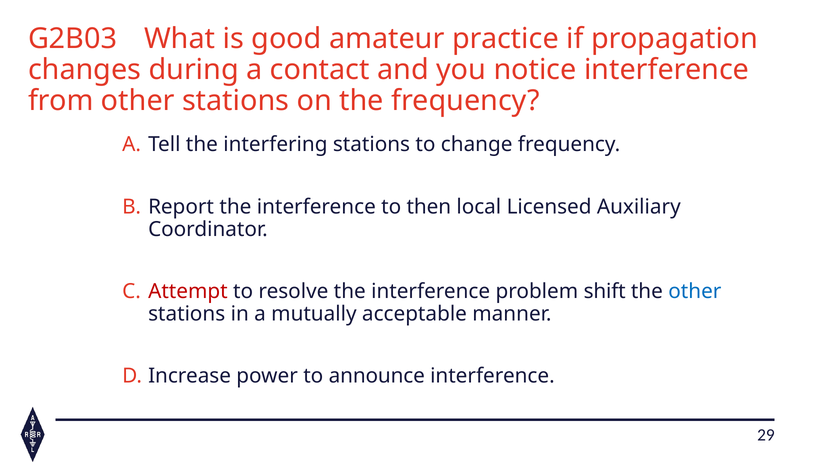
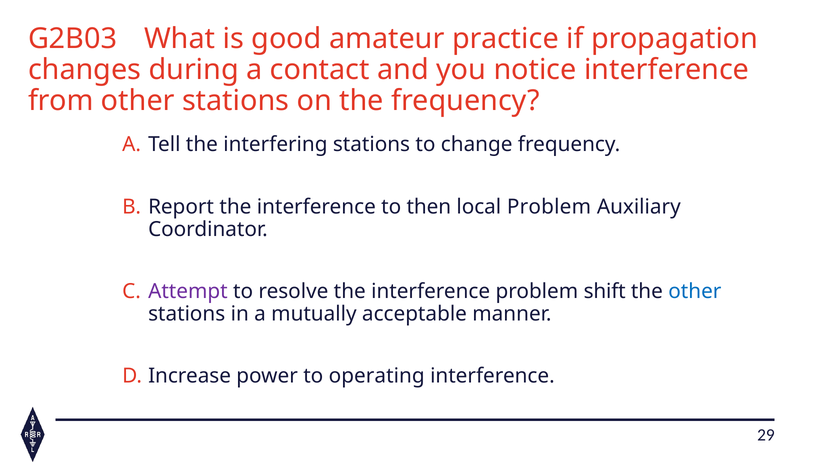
local Licensed: Licensed -> Problem
Attempt colour: red -> purple
announce: announce -> operating
